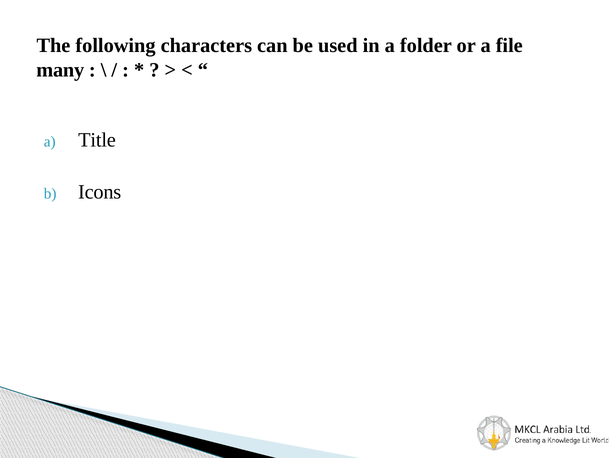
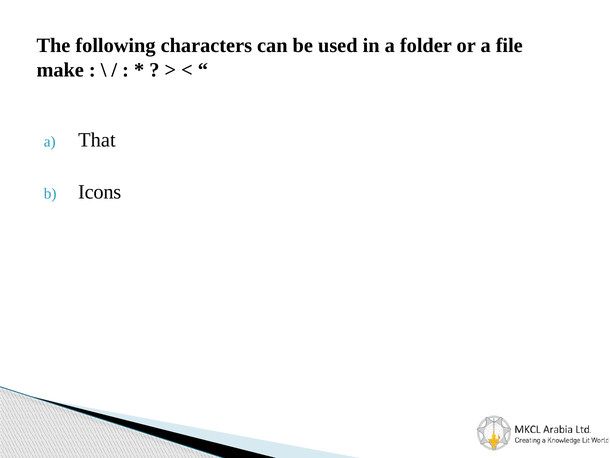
many: many -> make
Title: Title -> That
